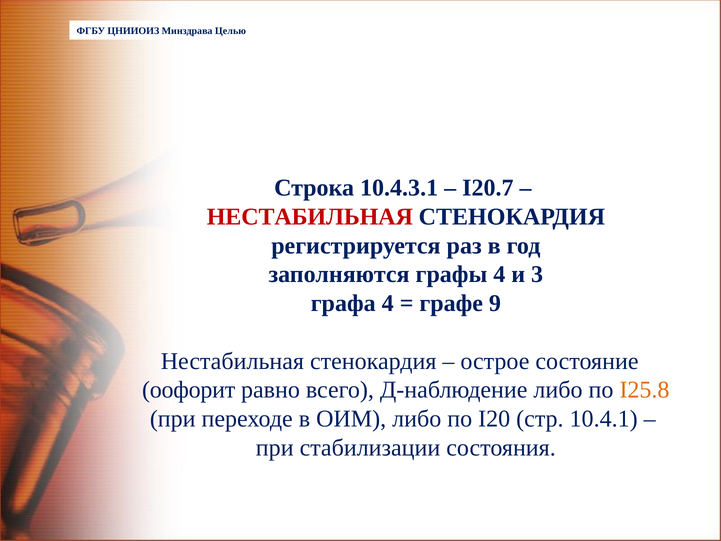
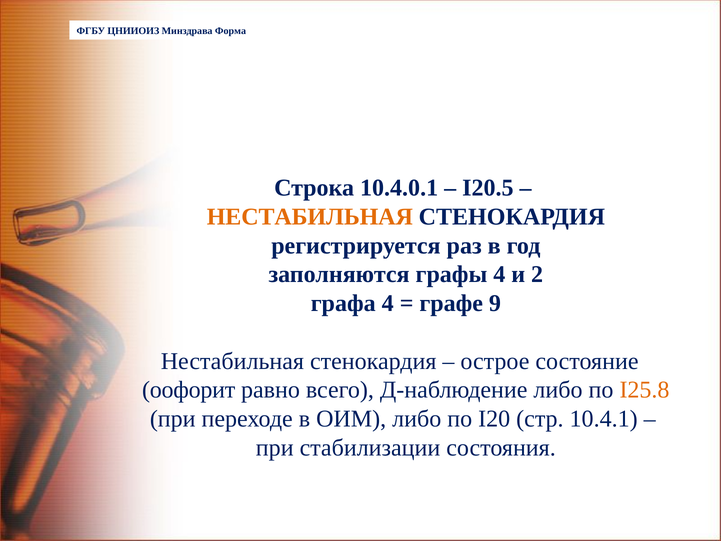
Целью: Целью -> Форма
10.4.3.1: 10.4.3.1 -> 10.4.0.1
I20.7: I20.7 -> I20.5
НЕСТАБИЛЬНАЯ at (310, 217) colour: red -> orange
3: 3 -> 2
